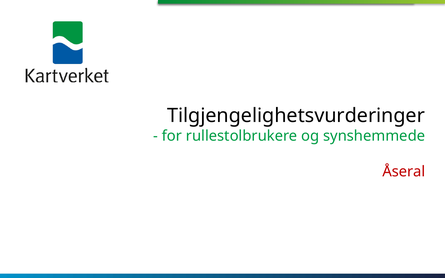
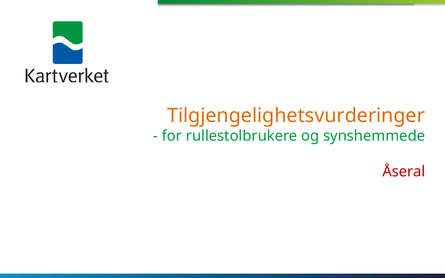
Tilgjengelighetsvurderinger colour: black -> orange
